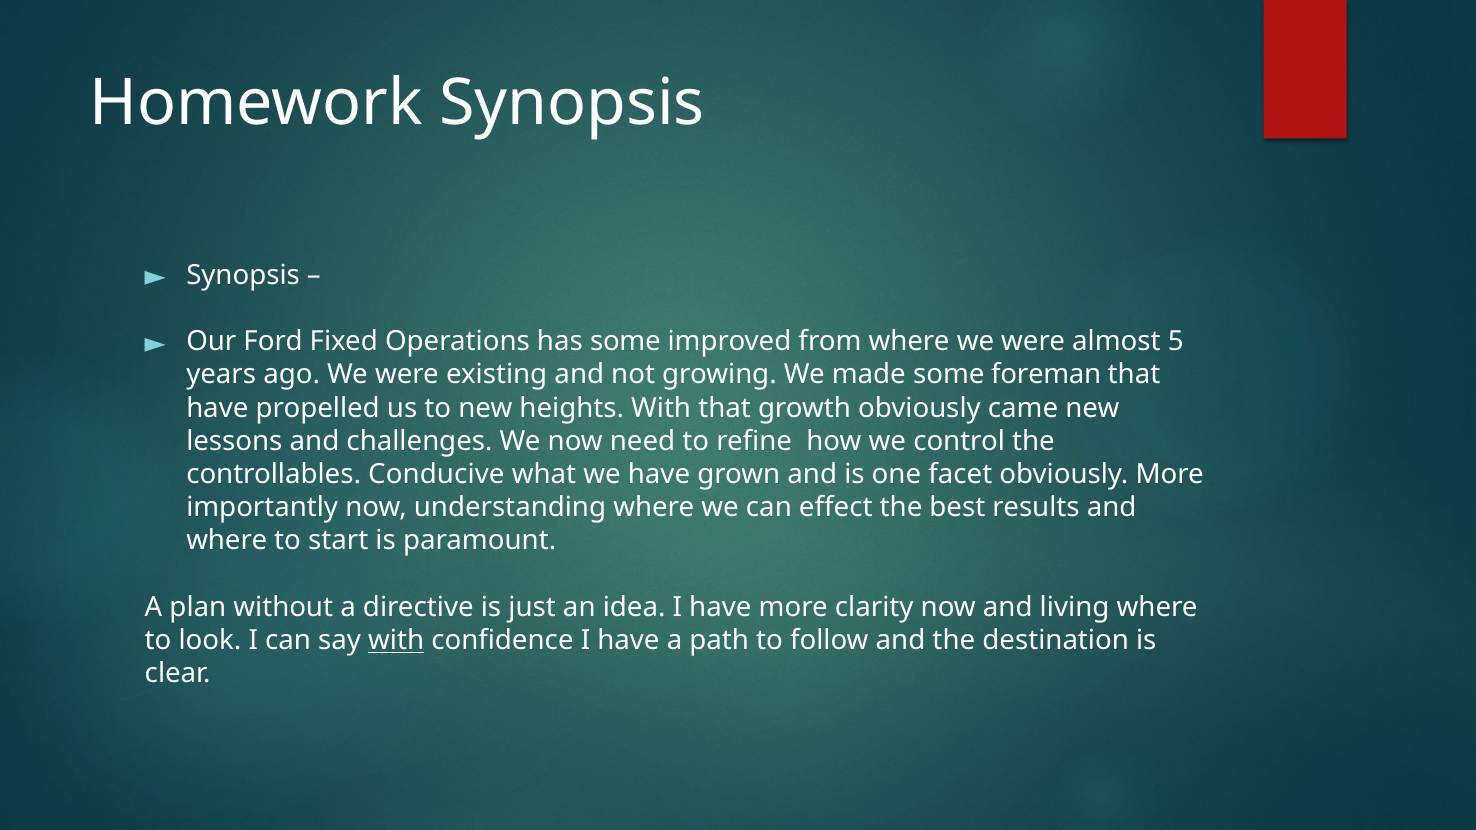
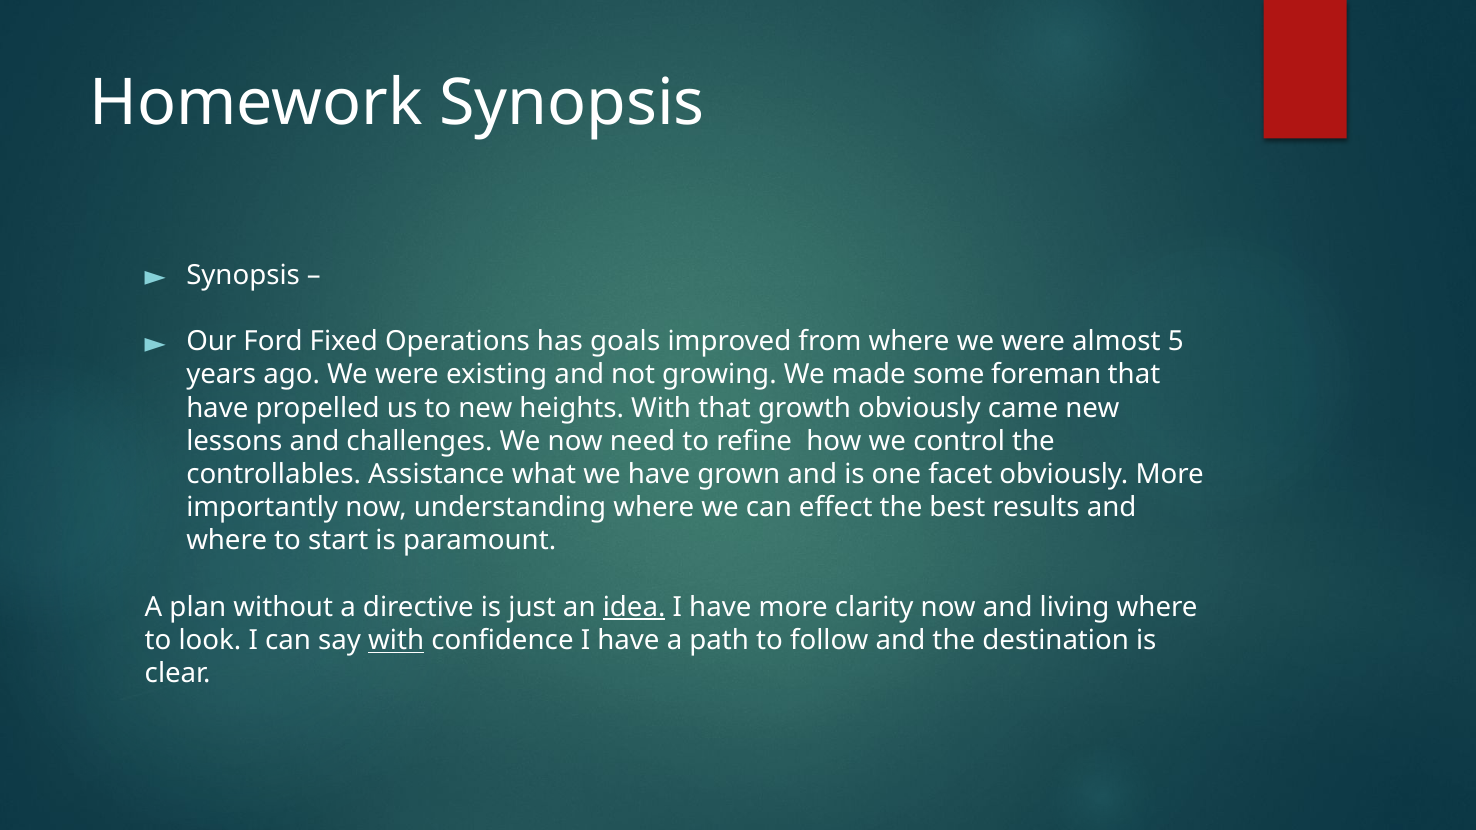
has some: some -> goals
Conducive: Conducive -> Assistance
idea underline: none -> present
